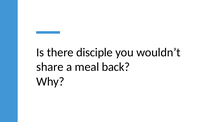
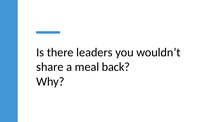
disciple: disciple -> leaders
